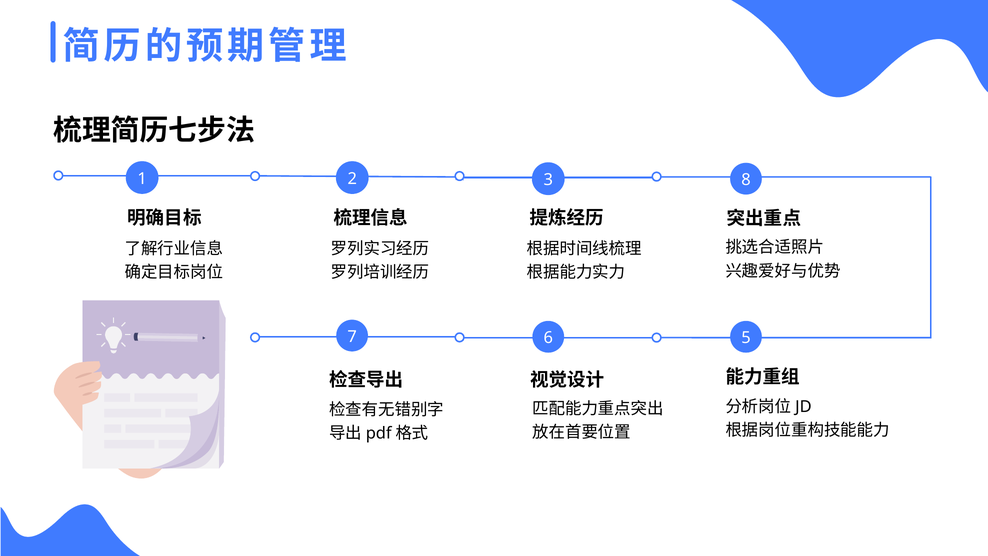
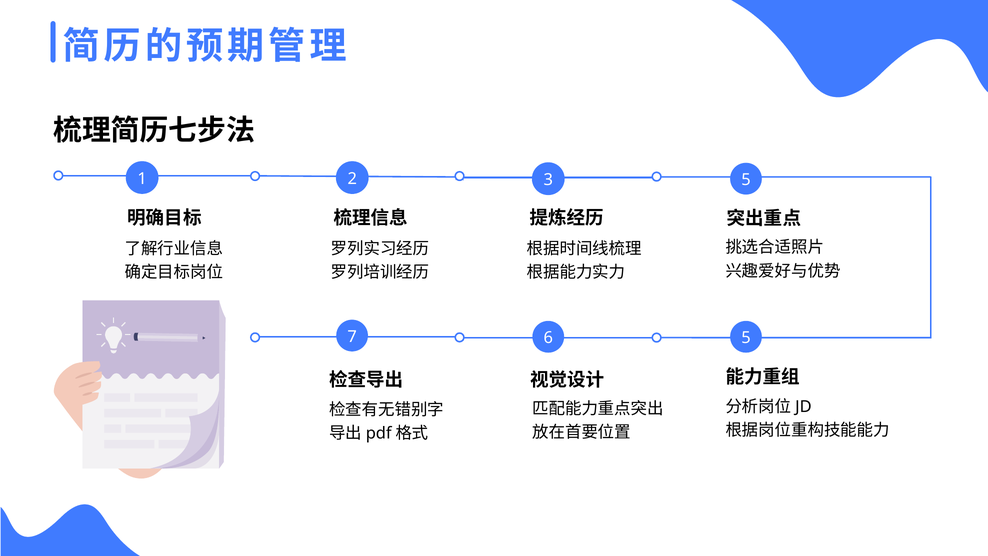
3 8: 8 -> 5
